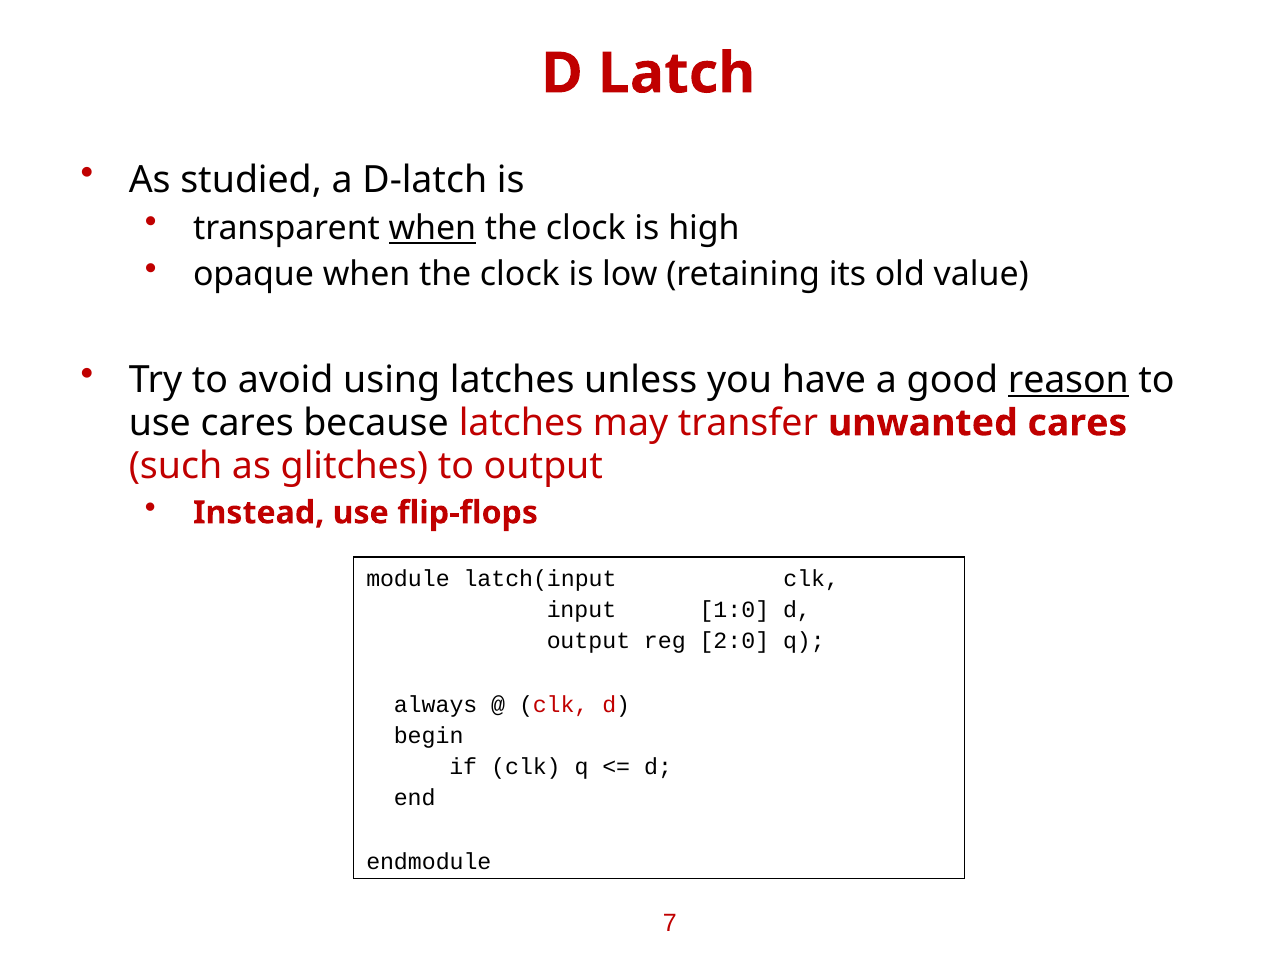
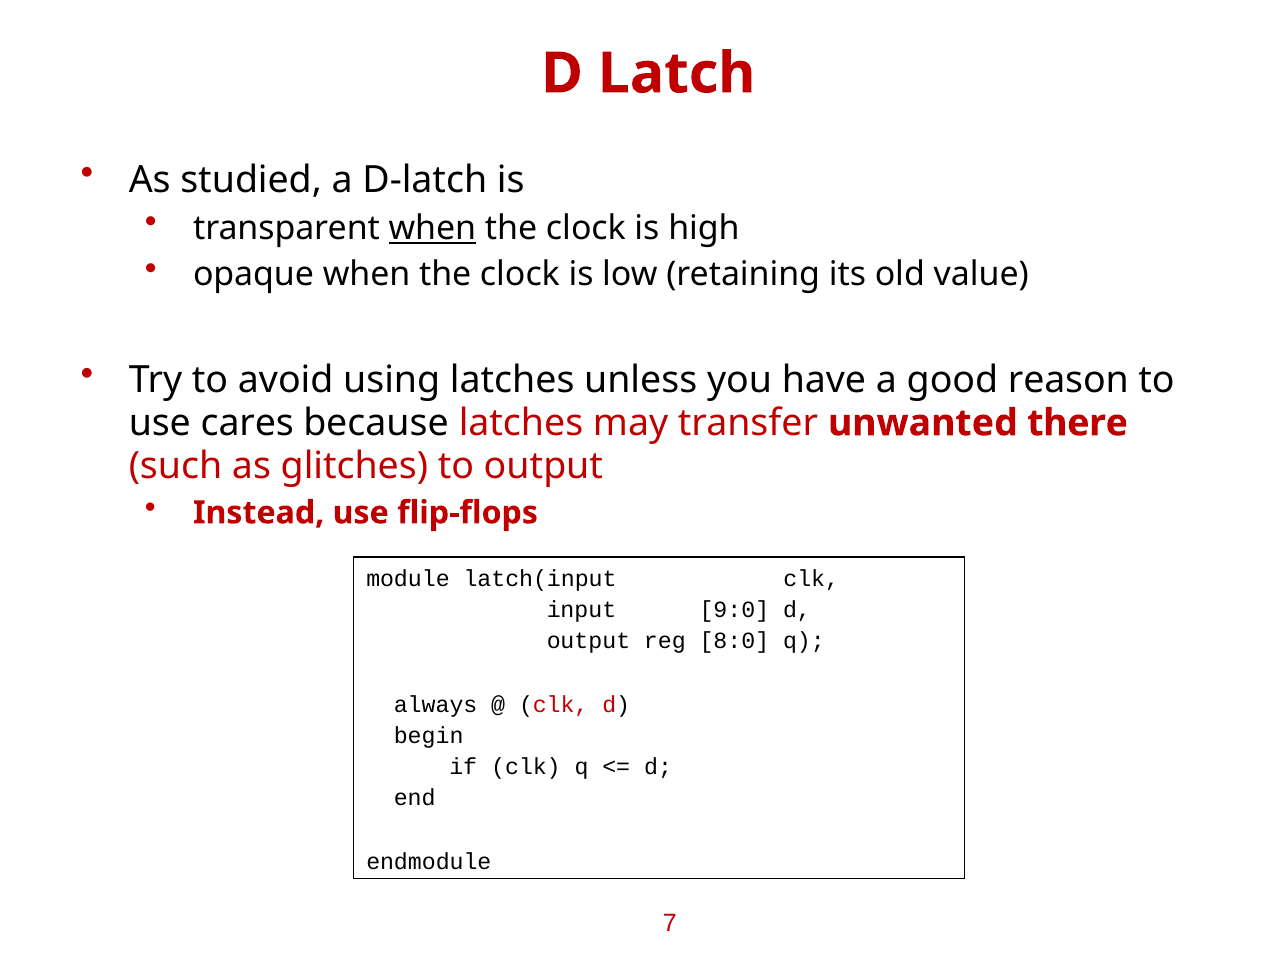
reason underline: present -> none
unwanted cares: cares -> there
1:0: 1:0 -> 9:0
2:0: 2:0 -> 8:0
